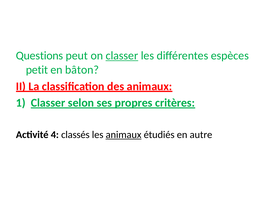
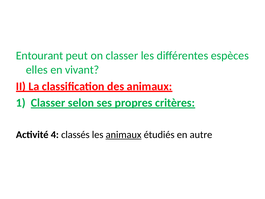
Questions: Questions -> Entourant
classer at (122, 56) underline: present -> none
petit: petit -> elles
bâton: bâton -> vivant
